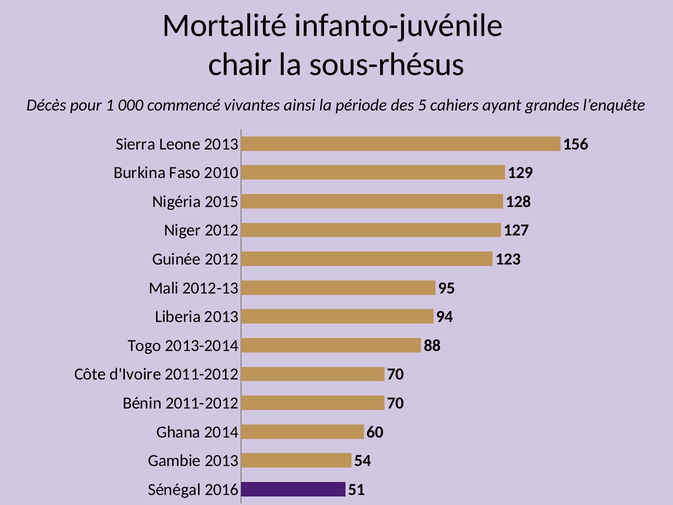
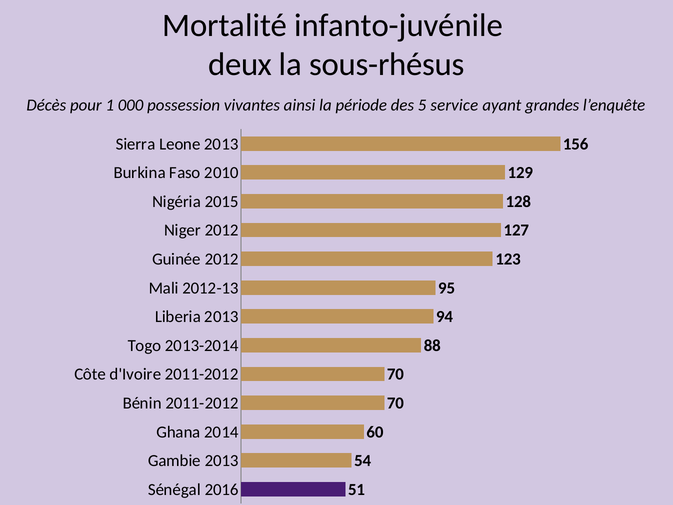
chair: chair -> deux
commencé: commencé -> possession
cahiers: cahiers -> service
